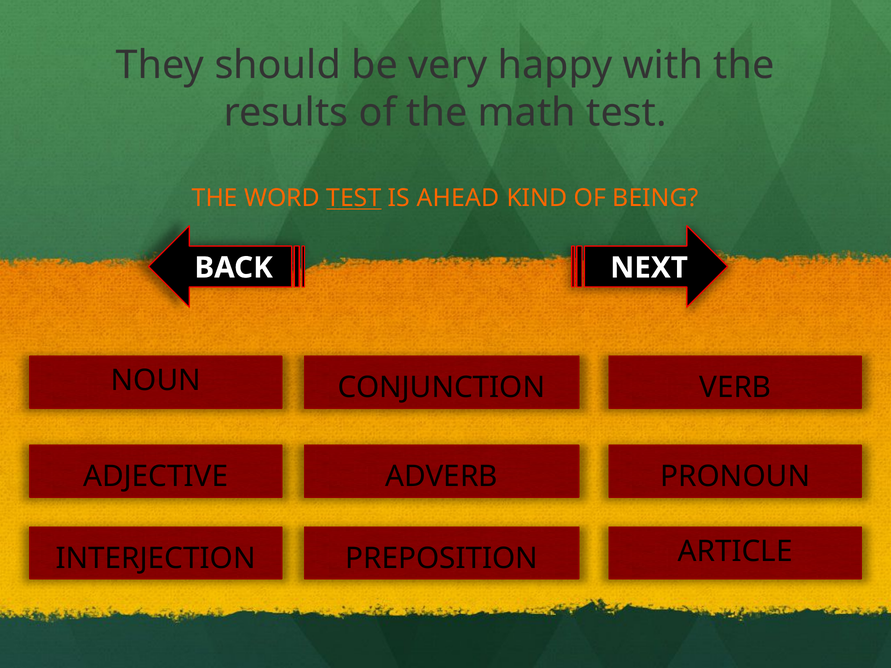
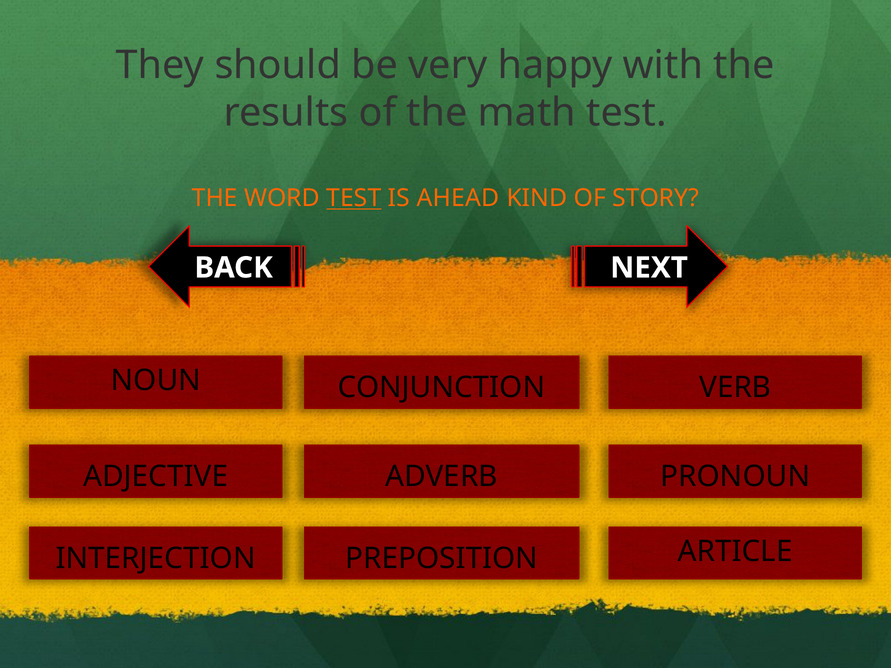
BEING: BEING -> STORY
